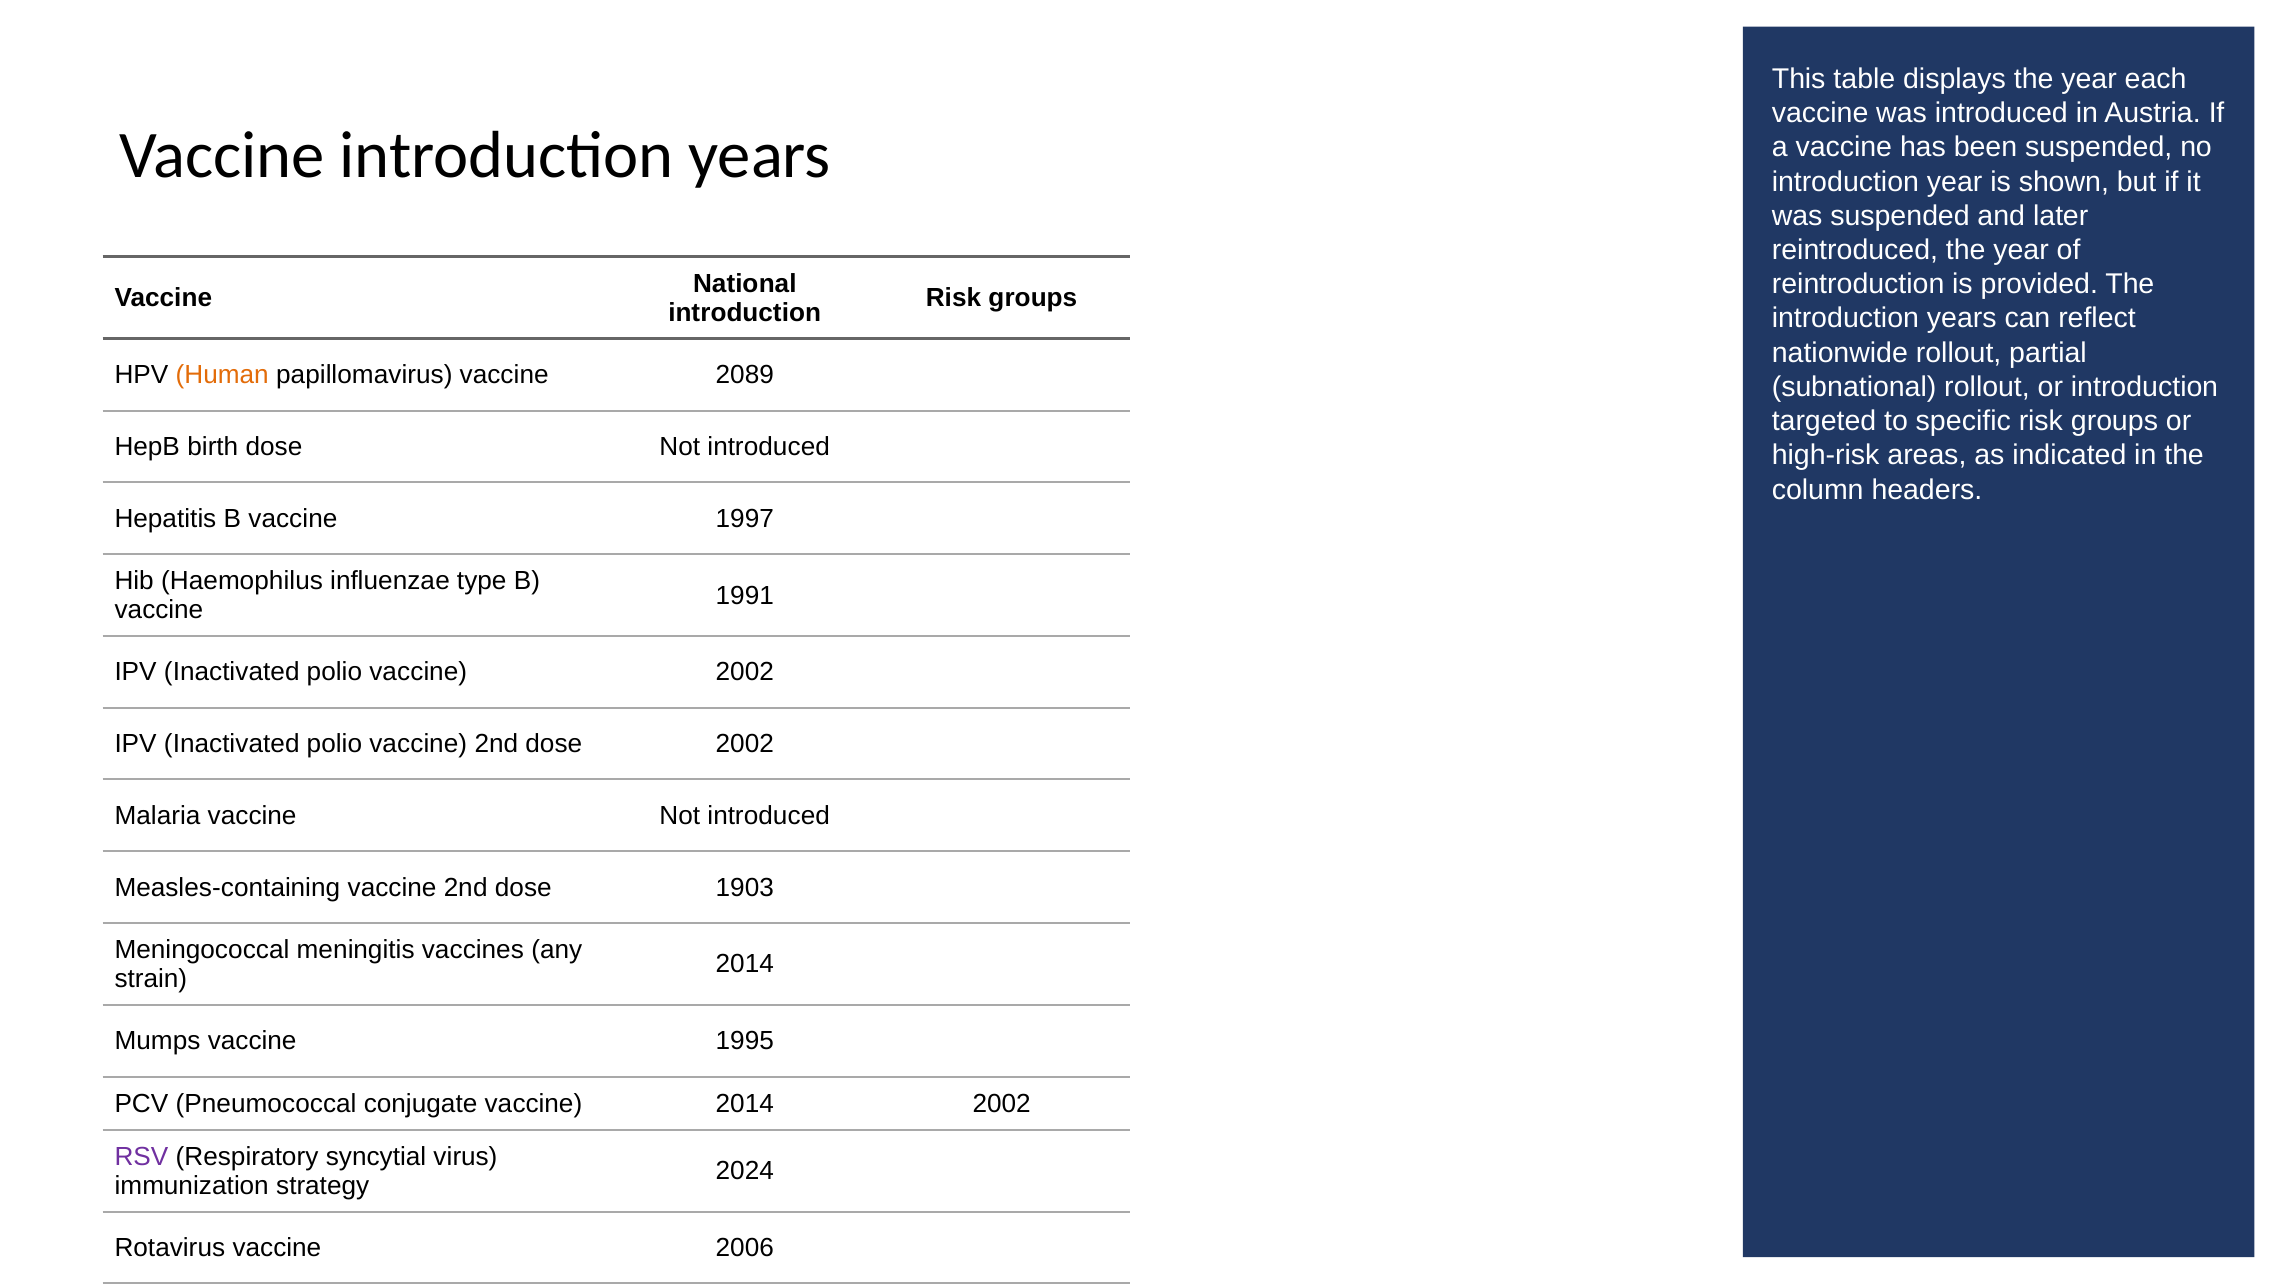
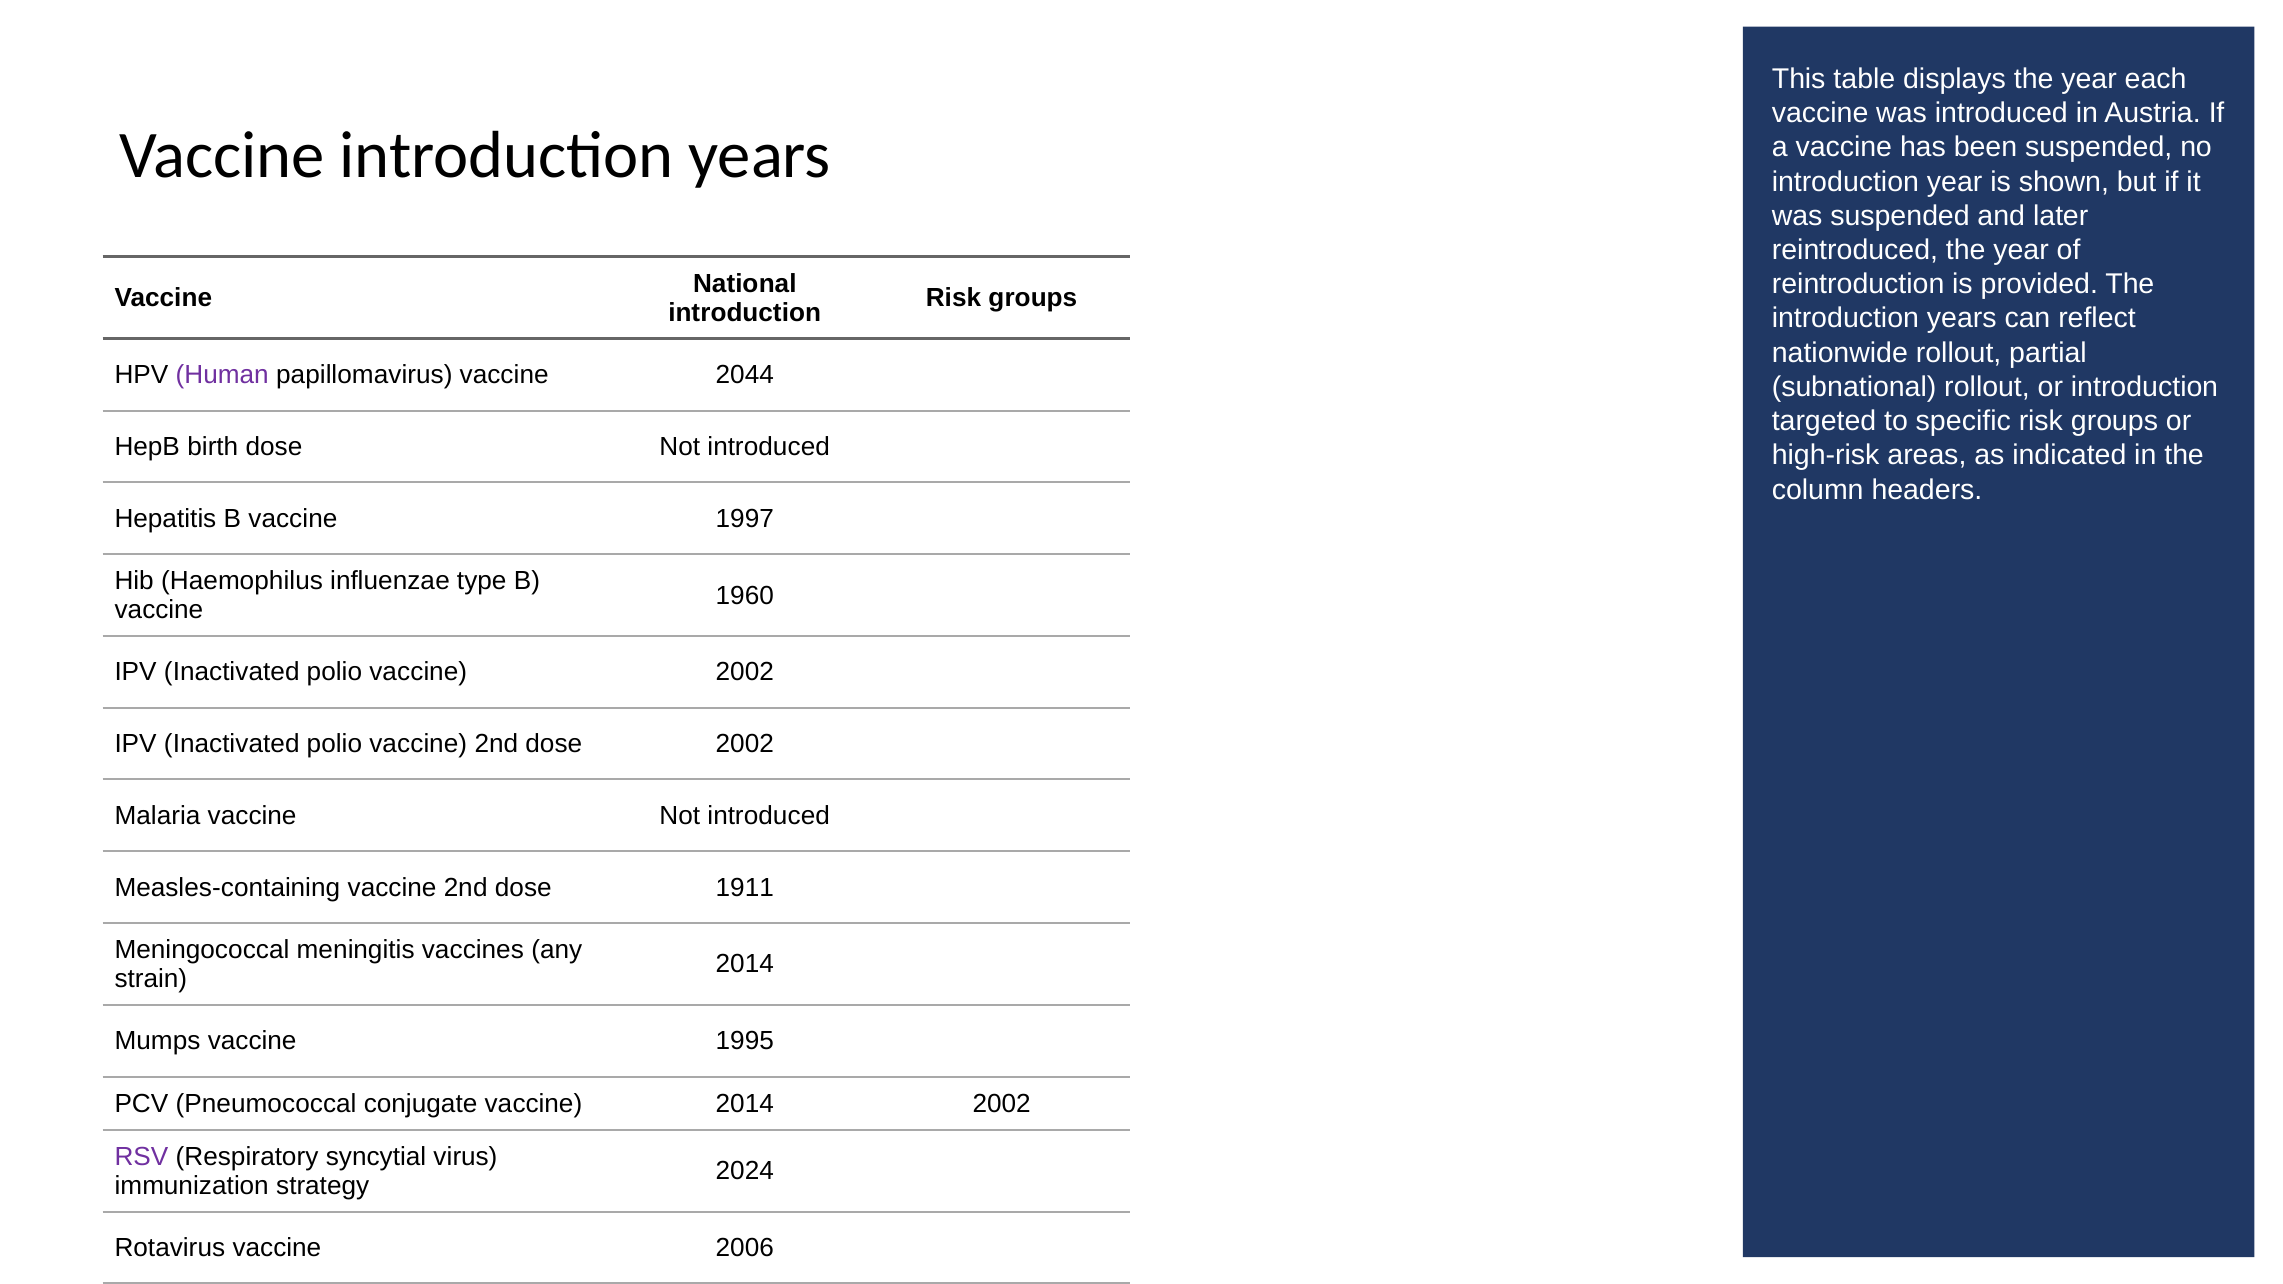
Human colour: orange -> purple
2089: 2089 -> 2044
1991: 1991 -> 1960
1903: 1903 -> 1911
